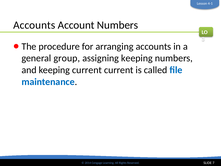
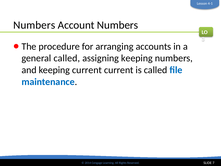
Accounts at (34, 25): Accounts -> Numbers
general group: group -> called
